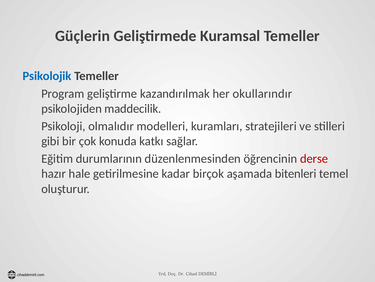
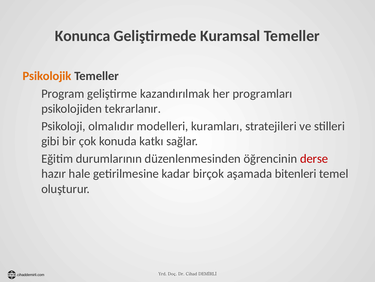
Güçlerin: Güçlerin -> Konunca
Psikolojik colour: blue -> orange
okullarındır: okullarındır -> programları
maddecilik: maddecilik -> tekrarlanır
